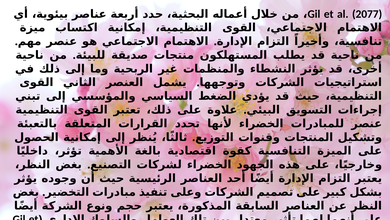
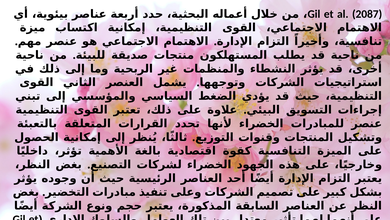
2077: 2077 -> 2087
